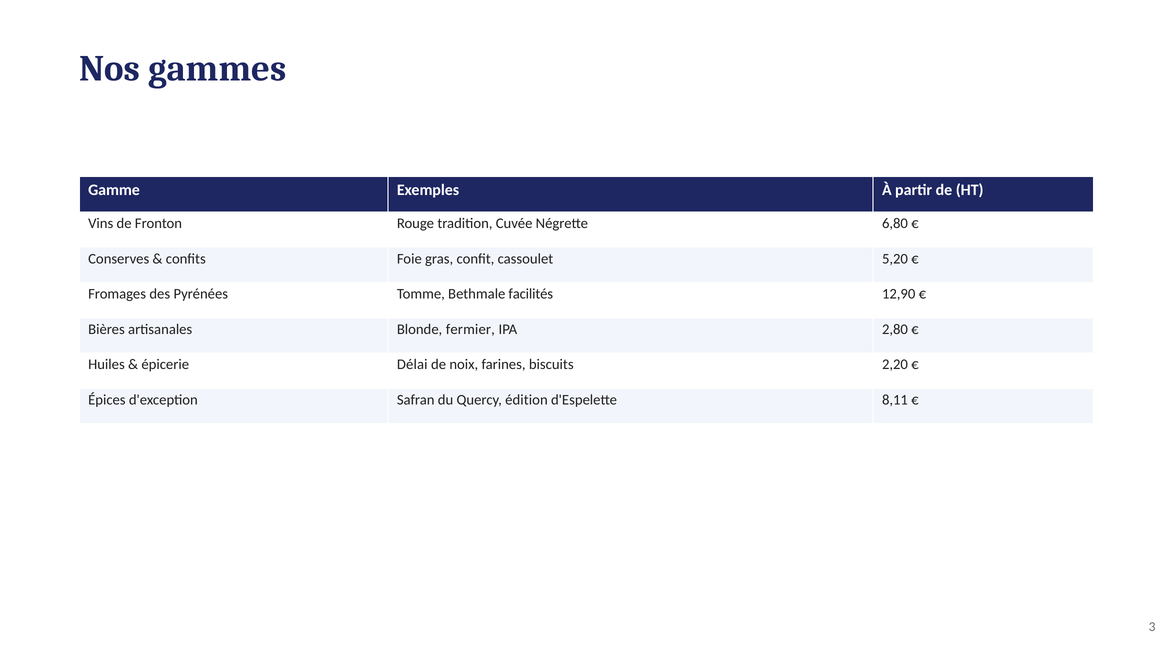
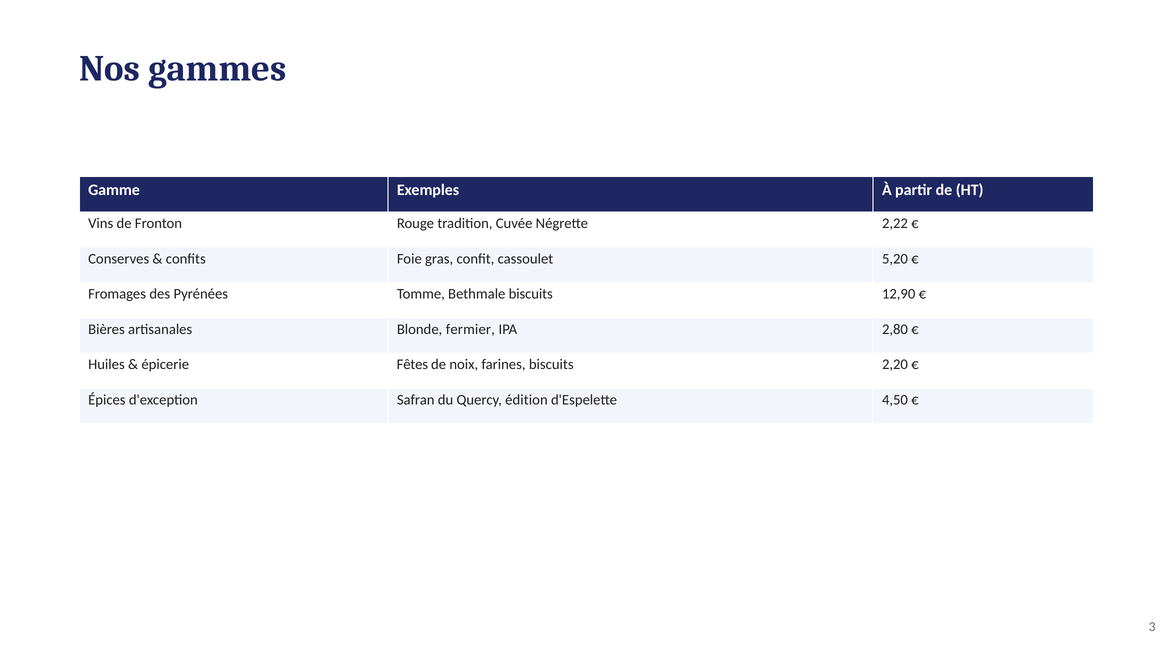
6,80: 6,80 -> 2,22
Bethmale facilités: facilités -> biscuits
Délai: Délai -> Fêtes
8,11: 8,11 -> 4,50
